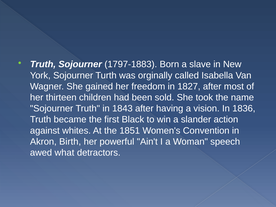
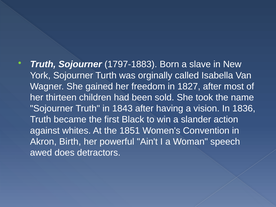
what: what -> does
